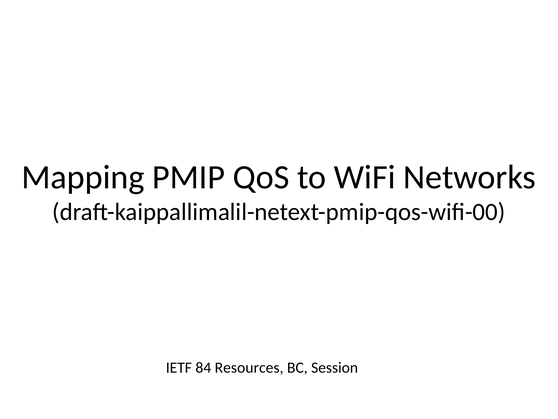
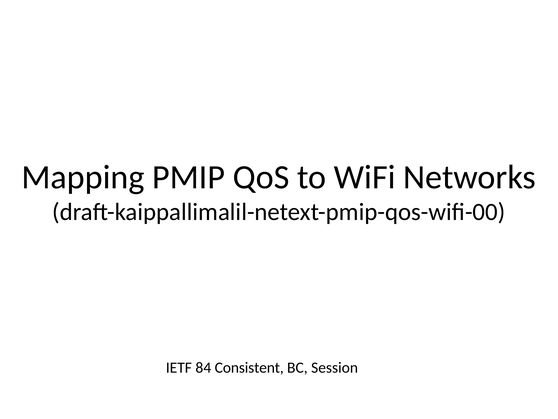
Resources: Resources -> Consistent
